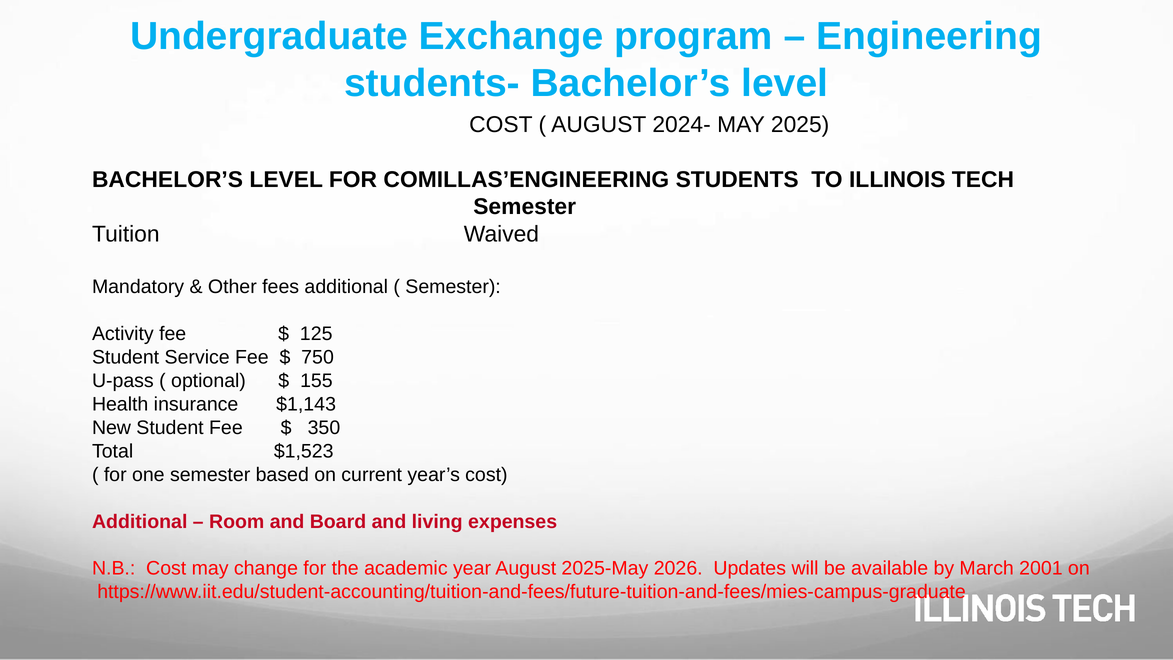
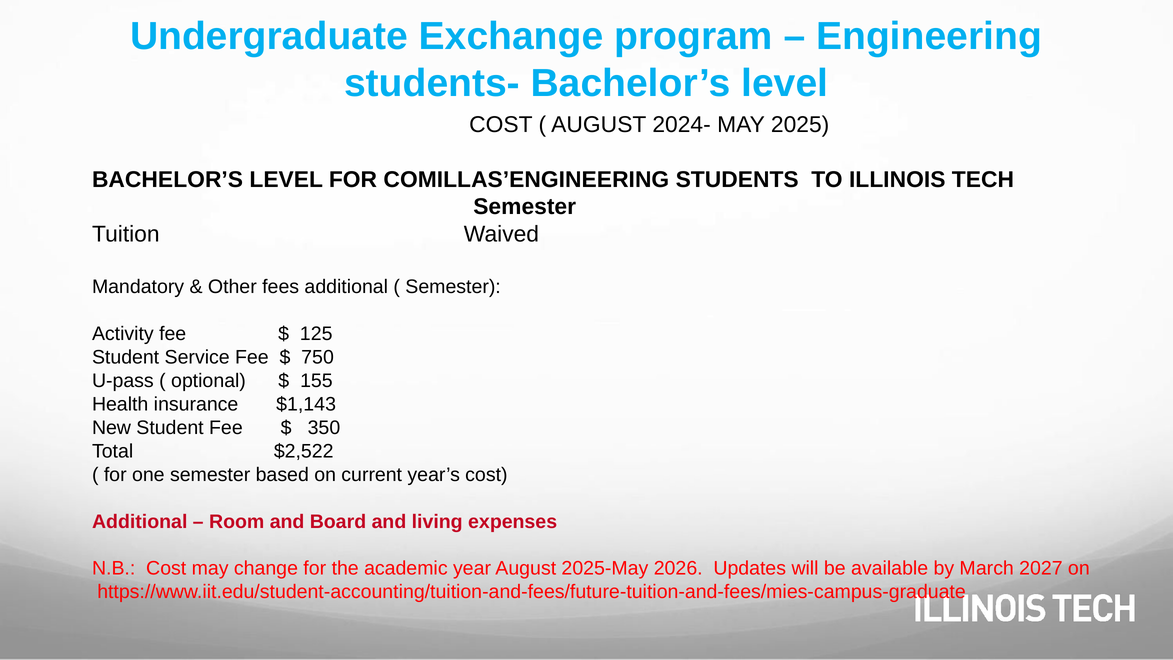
$1,523: $1,523 -> $2,522
2001: 2001 -> 2027
